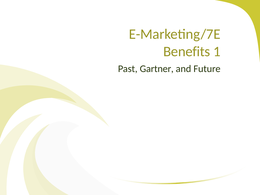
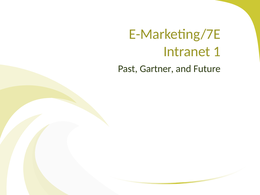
Benefits: Benefits -> Intranet
